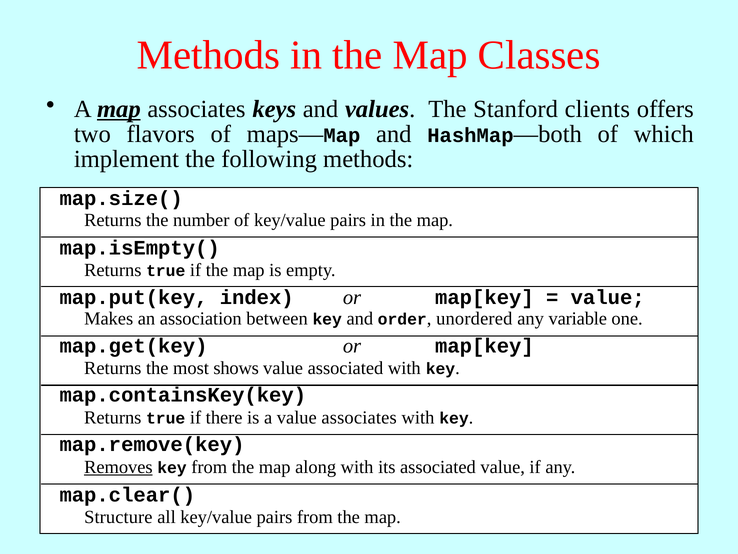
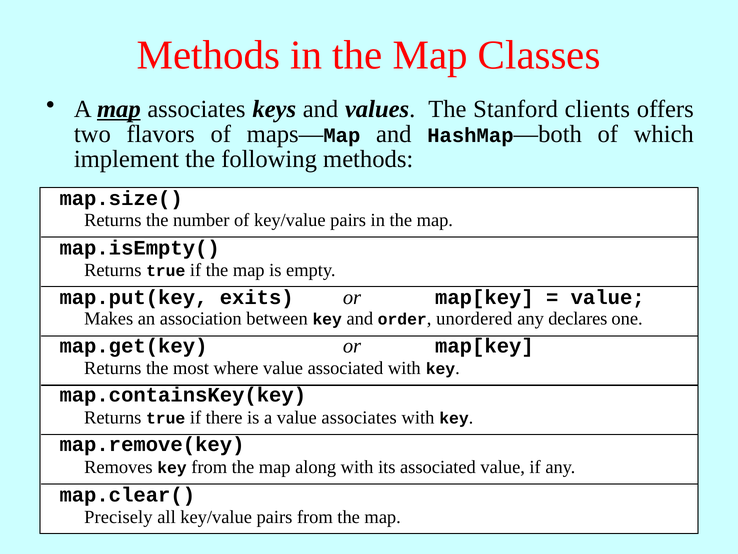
index: index -> exits
variable: variable -> declares
shows: shows -> where
Removes underline: present -> none
Structure: Structure -> Precisely
